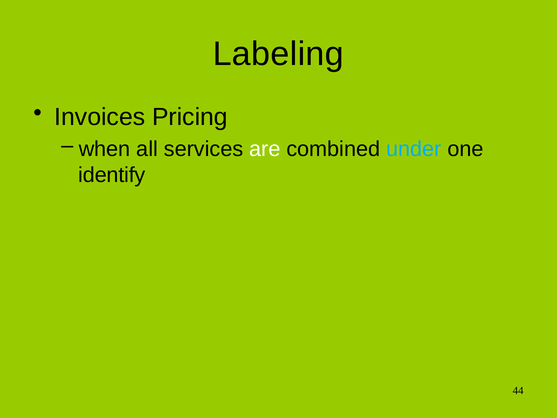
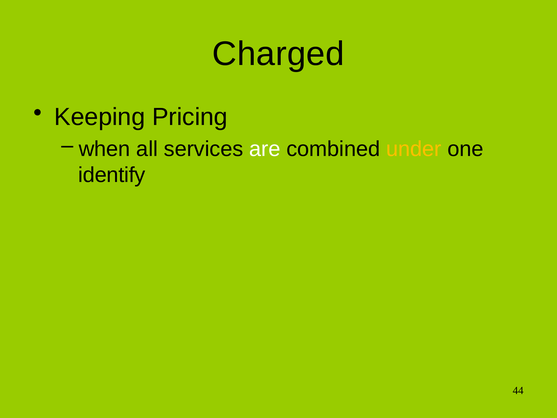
Labeling: Labeling -> Charged
Invoices: Invoices -> Keeping
under colour: light blue -> yellow
